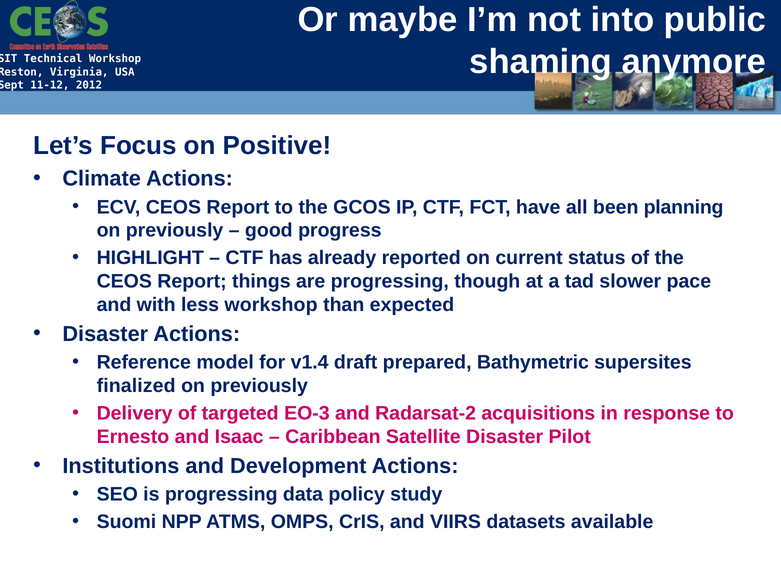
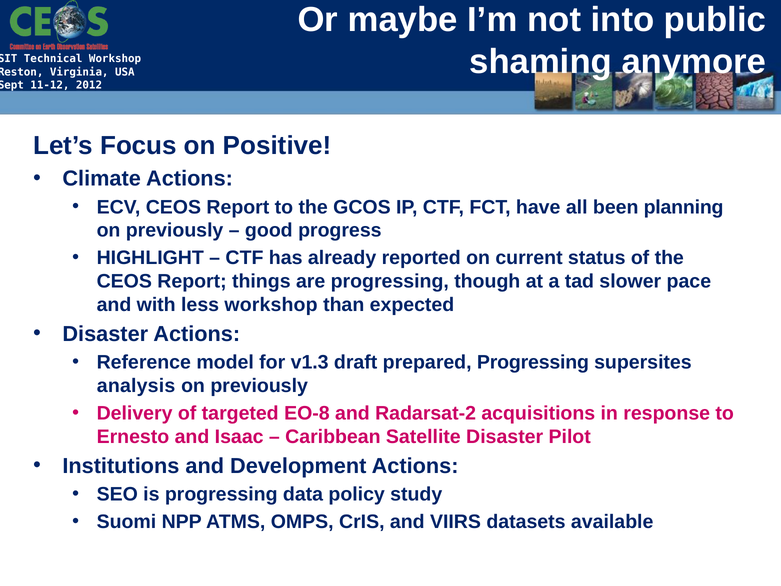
v1.4: v1.4 -> v1.3
prepared Bathymetric: Bathymetric -> Progressing
finalized: finalized -> analysis
EO-3: EO-3 -> EO-8
